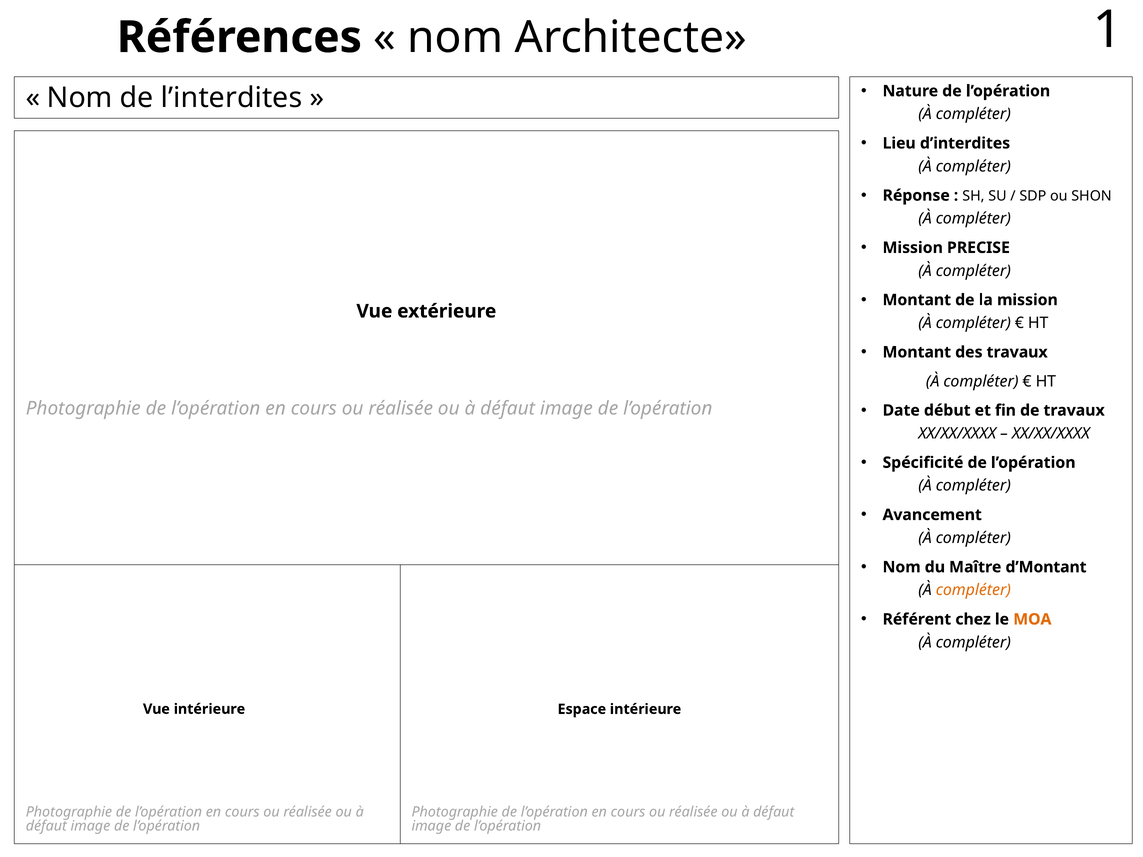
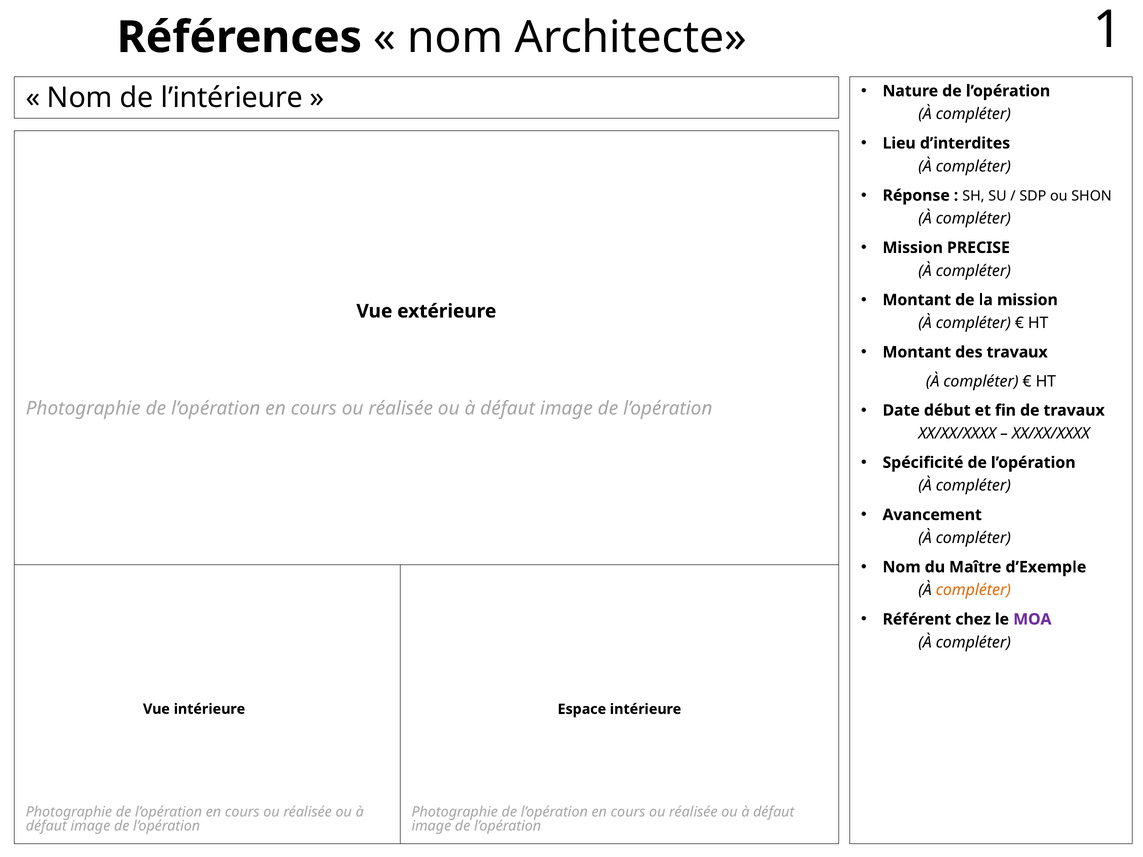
l’interdites: l’interdites -> l’intérieure
d’Montant: d’Montant -> d’Exemple
MOA colour: orange -> purple
